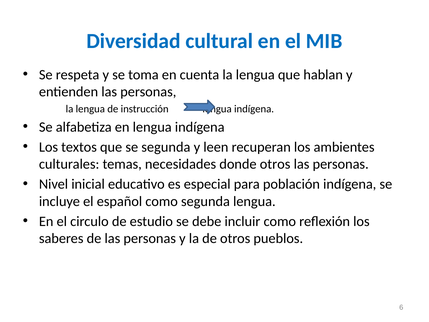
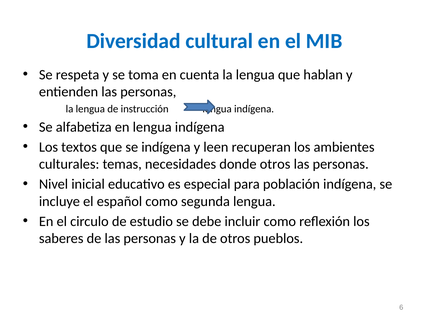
se segunda: segunda -> indígena
